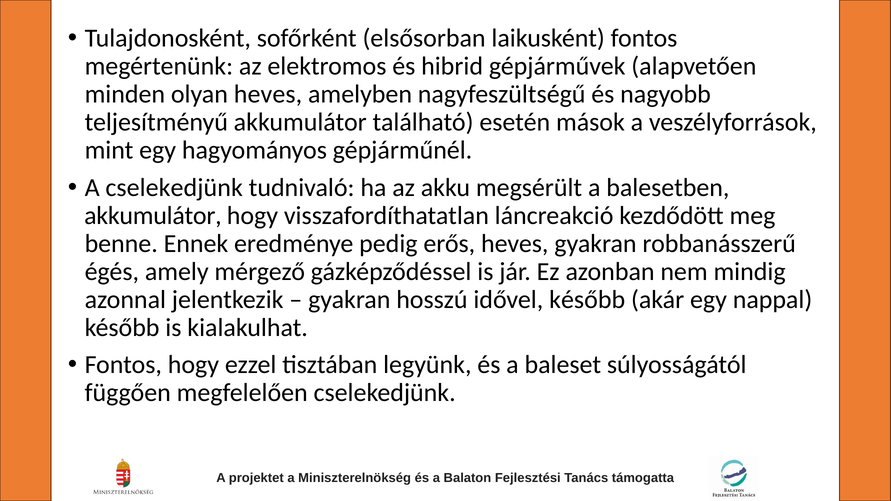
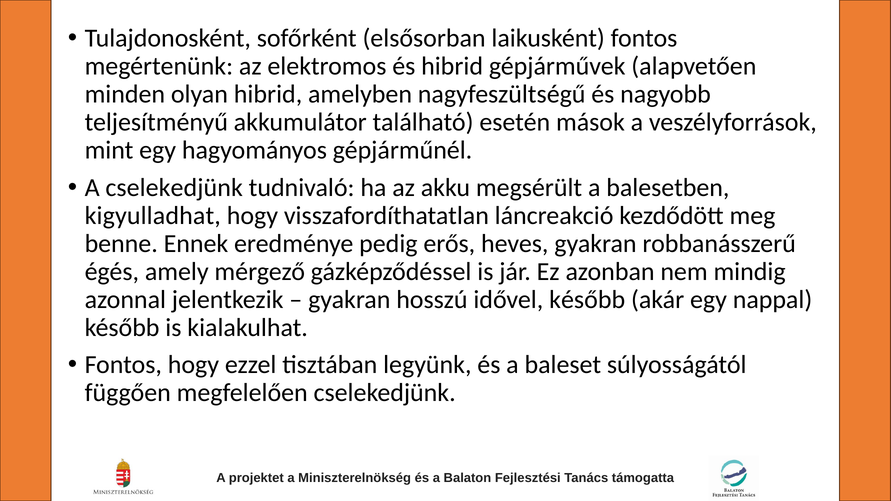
olyan heves: heves -> hibrid
akkumulátor at (153, 216): akkumulátor -> kigyulladhat
